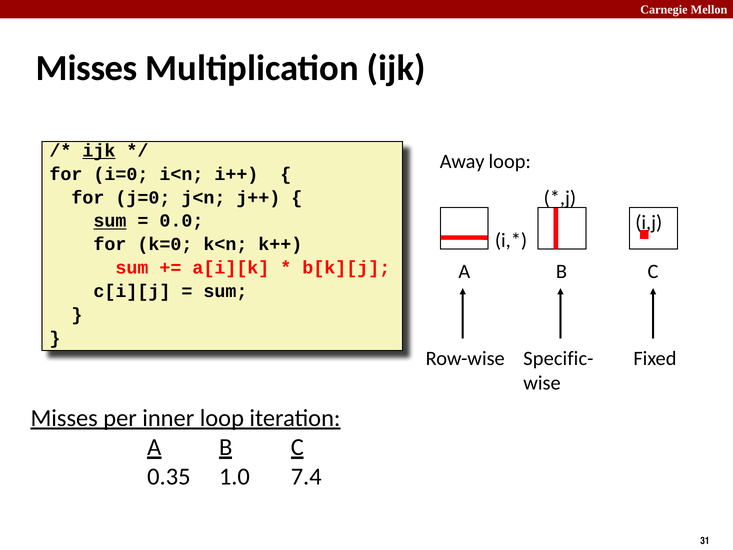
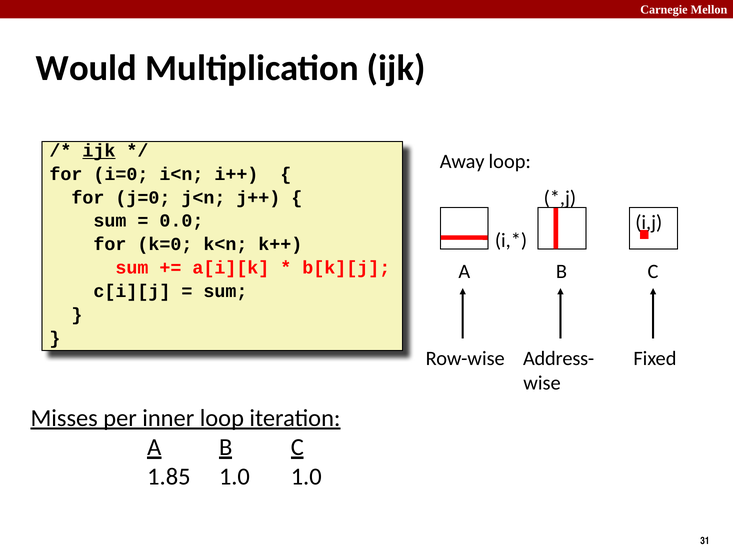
Misses at (87, 68): Misses -> Would
sum at (110, 221) underline: present -> none
Specific-: Specific- -> Address-
0.35: 0.35 -> 1.85
1.0 7.4: 7.4 -> 1.0
